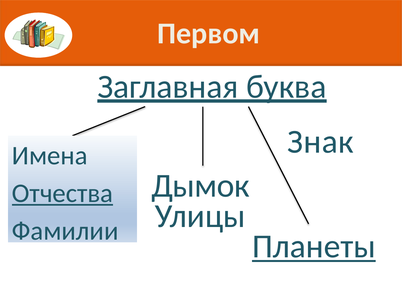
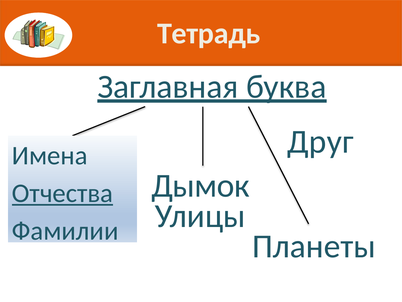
Первом: Первом -> Тетрадь
Знак: Знак -> Друг
Планеты underline: present -> none
